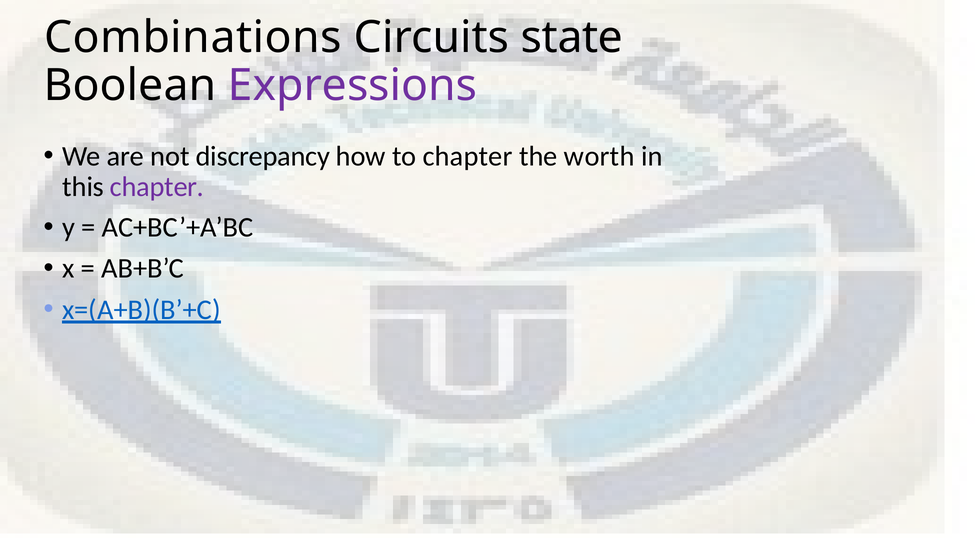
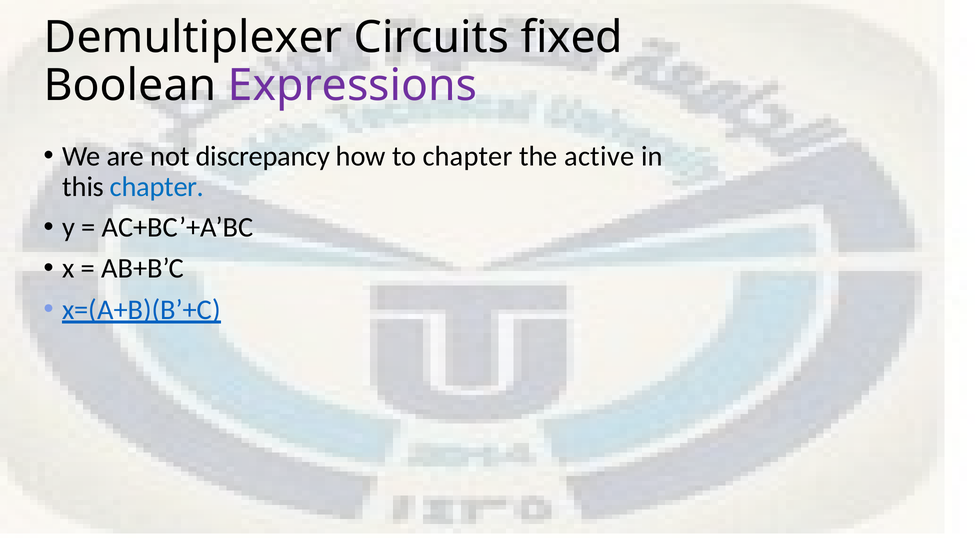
Combinations: Combinations -> Demultiplexer
state: state -> fixed
worth: worth -> active
chapter at (157, 187) colour: purple -> blue
